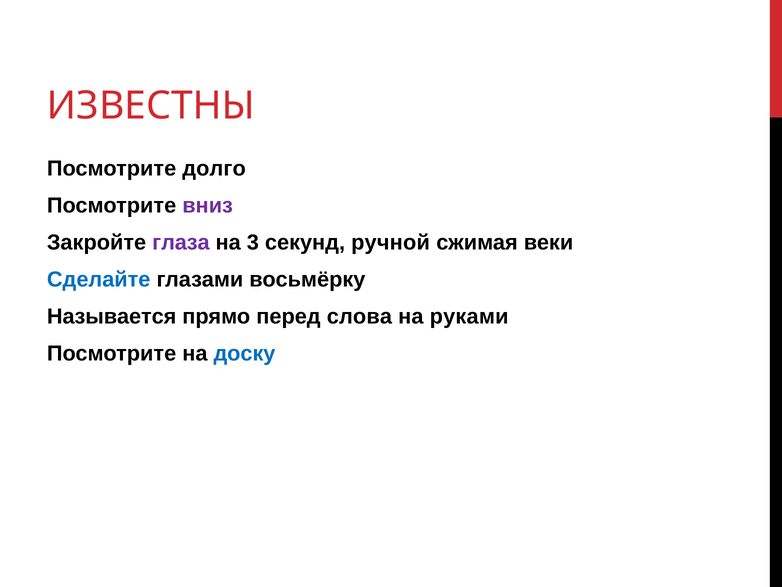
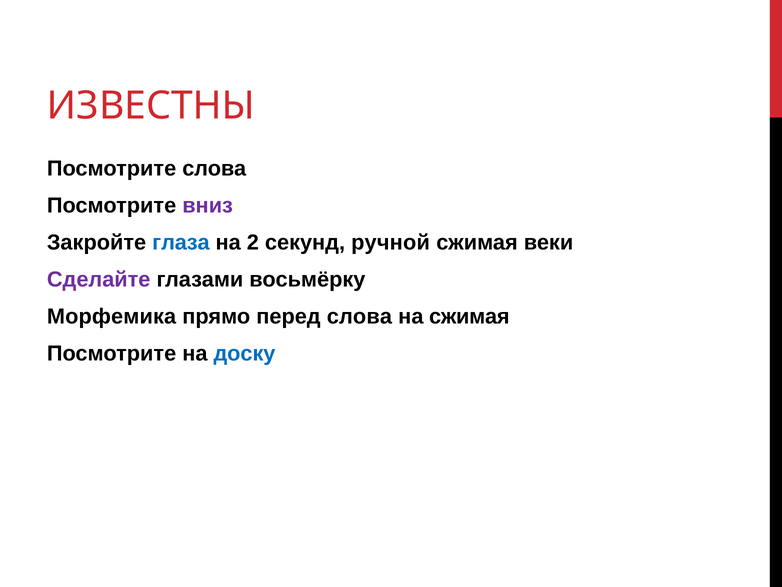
Посмотрите долго: долго -> слова
глаза colour: purple -> blue
3: 3 -> 2
Сделайте colour: blue -> purple
Называется: Называется -> Морфемика
на руками: руками -> сжимая
